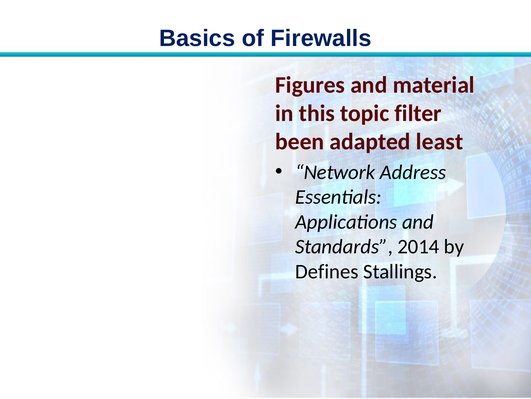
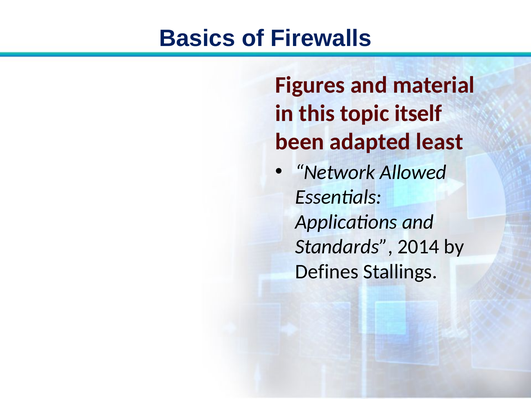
filter: filter -> itself
Address: Address -> Allowed
